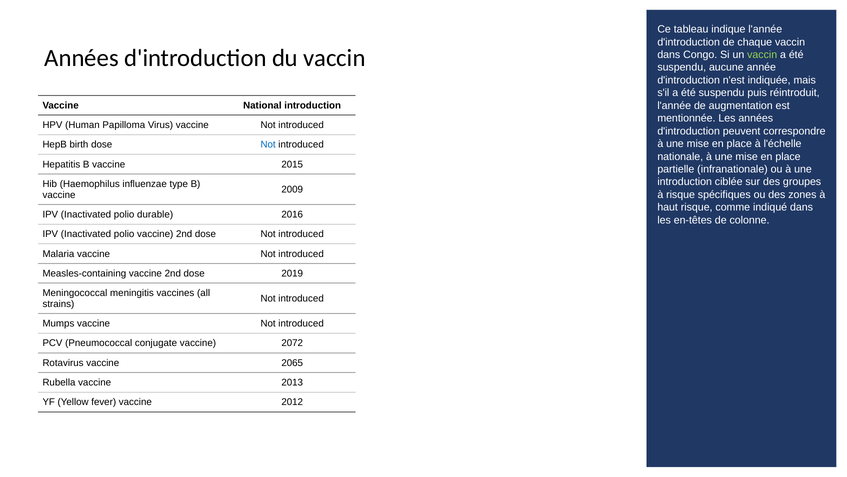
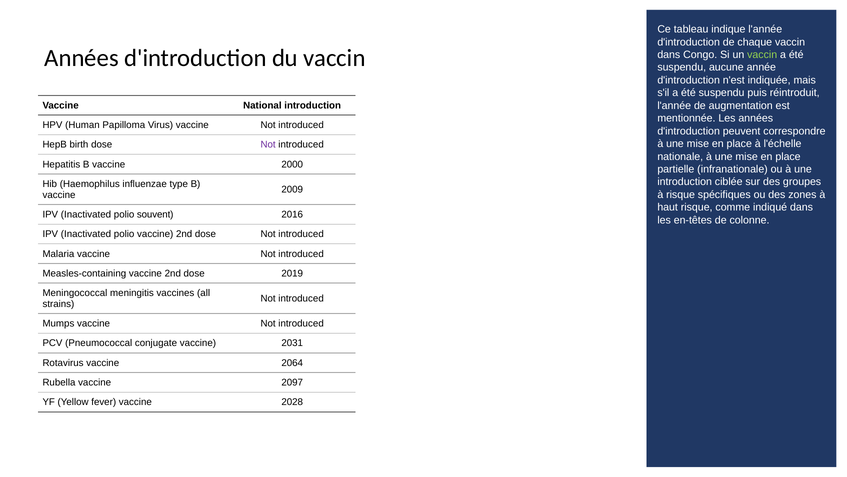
Not at (268, 145) colour: blue -> purple
2015: 2015 -> 2000
durable: durable -> souvent
2072: 2072 -> 2031
2065: 2065 -> 2064
2013: 2013 -> 2097
2012: 2012 -> 2028
